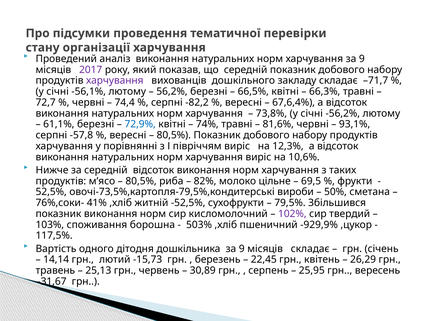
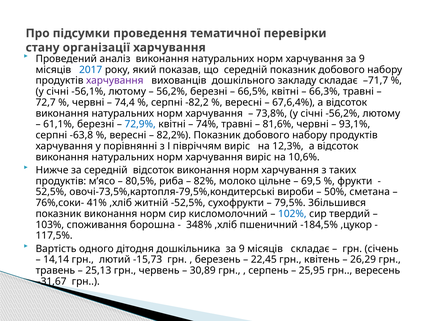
2017 colour: purple -> blue
-57,8: -57,8 -> -63,8
80,5% at (174, 135): 80,5% -> 82,2%
102% colour: purple -> blue
503%: 503% -> 348%
-929,9%: -929,9% -> -184,5%
